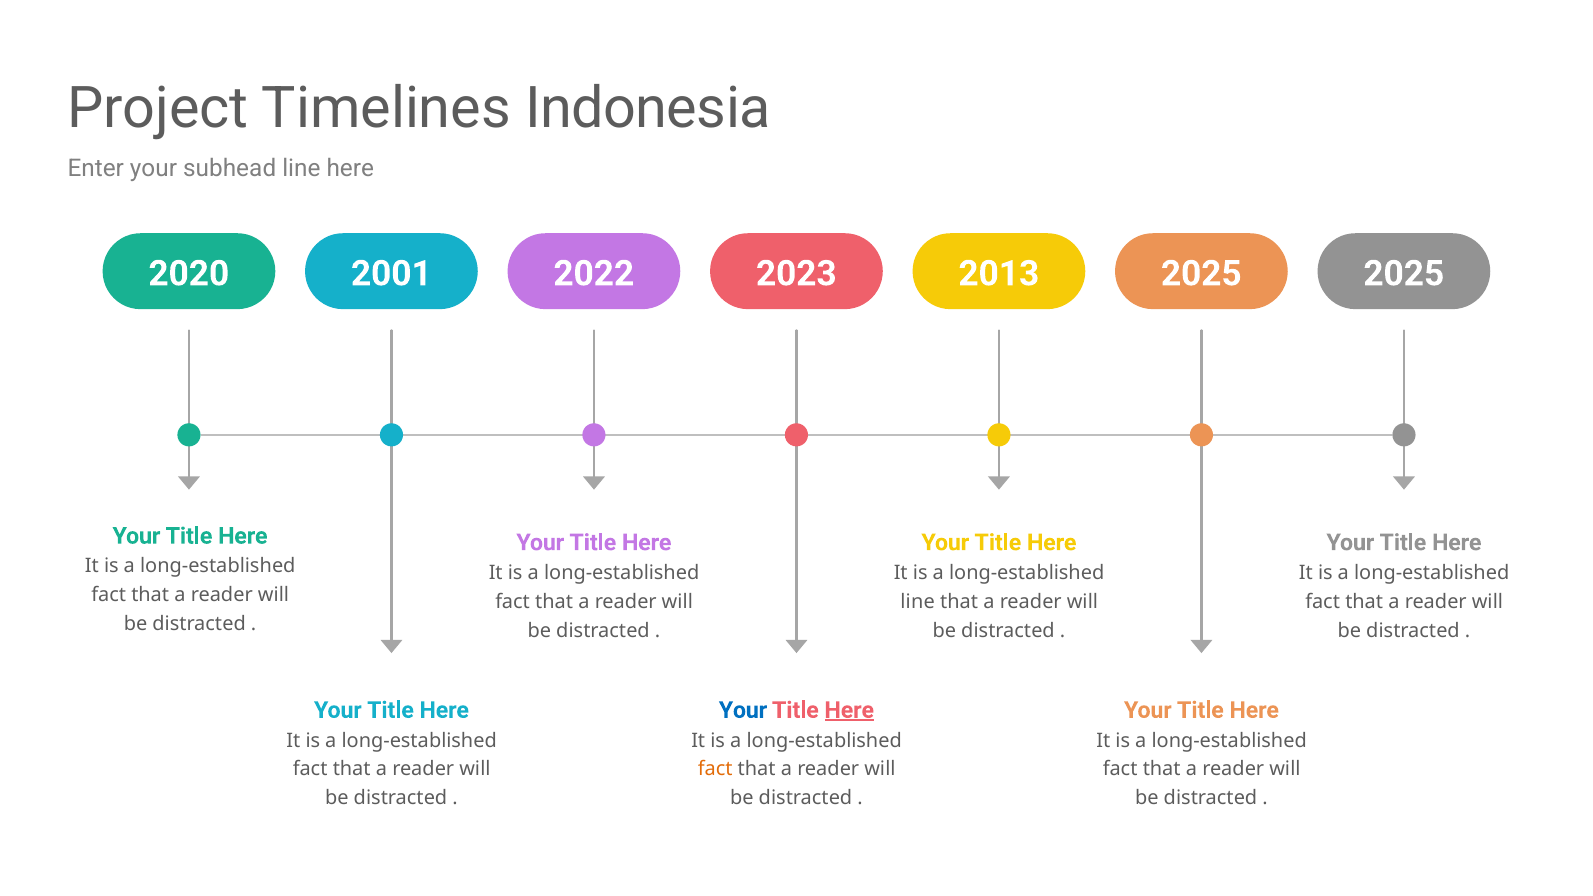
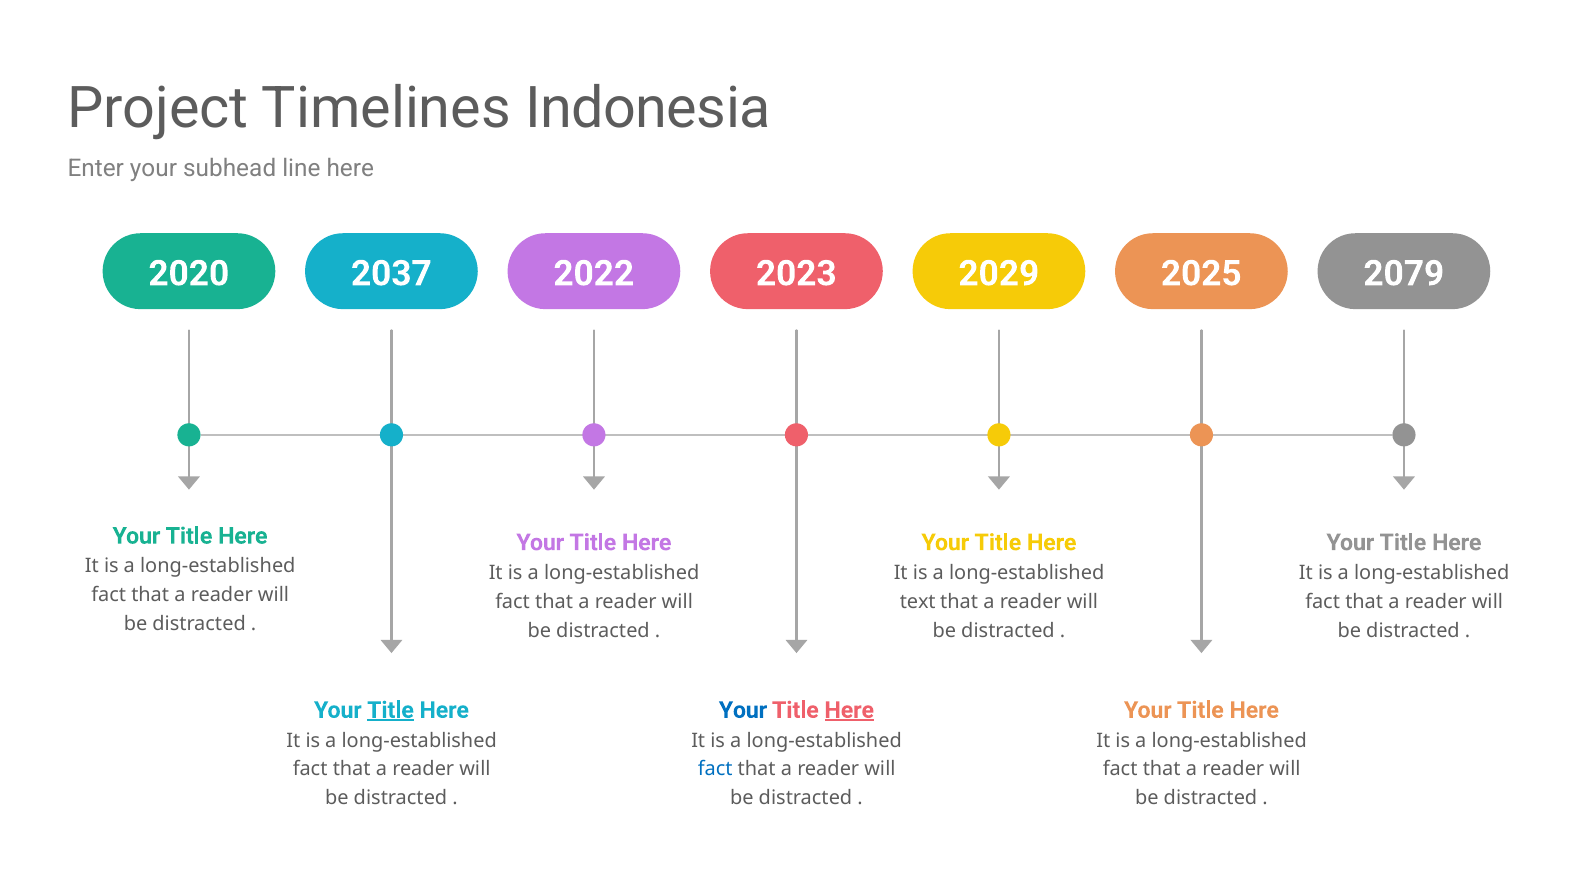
2001: 2001 -> 2037
2013: 2013 -> 2029
2025 2025: 2025 -> 2079
line at (918, 602): line -> text
Title at (390, 710) underline: none -> present
fact at (715, 769) colour: orange -> blue
